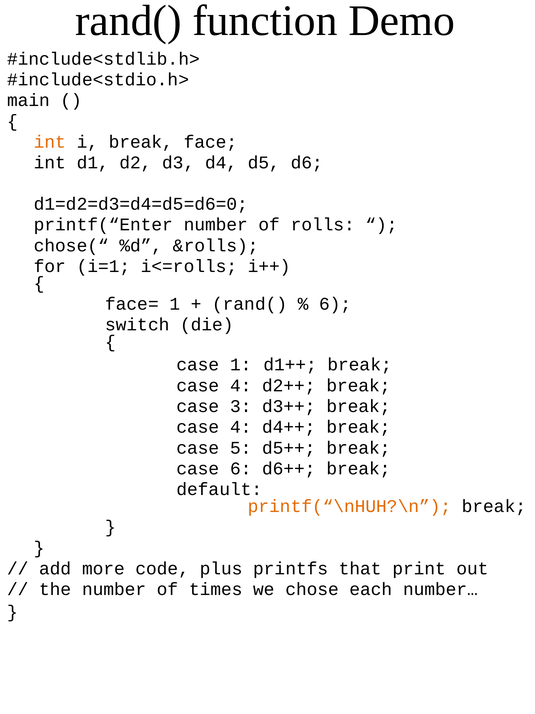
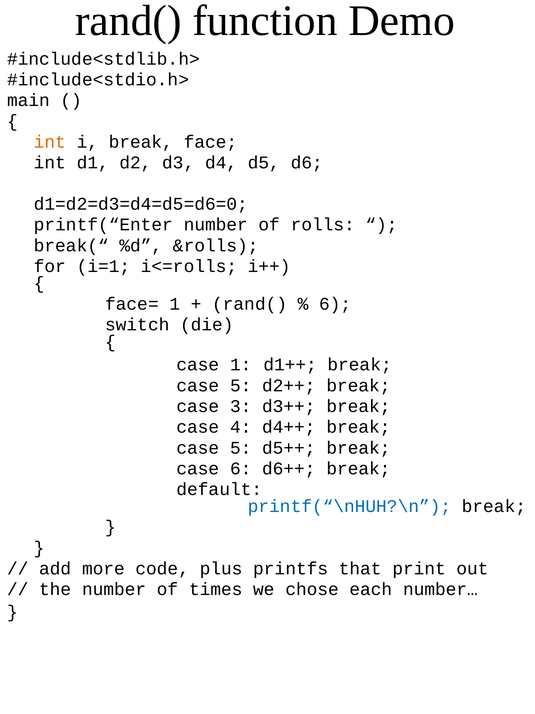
chose(“: chose(“ -> break(“
4 at (241, 385): 4 -> 5
printf(“\nHUH?\n colour: orange -> blue
